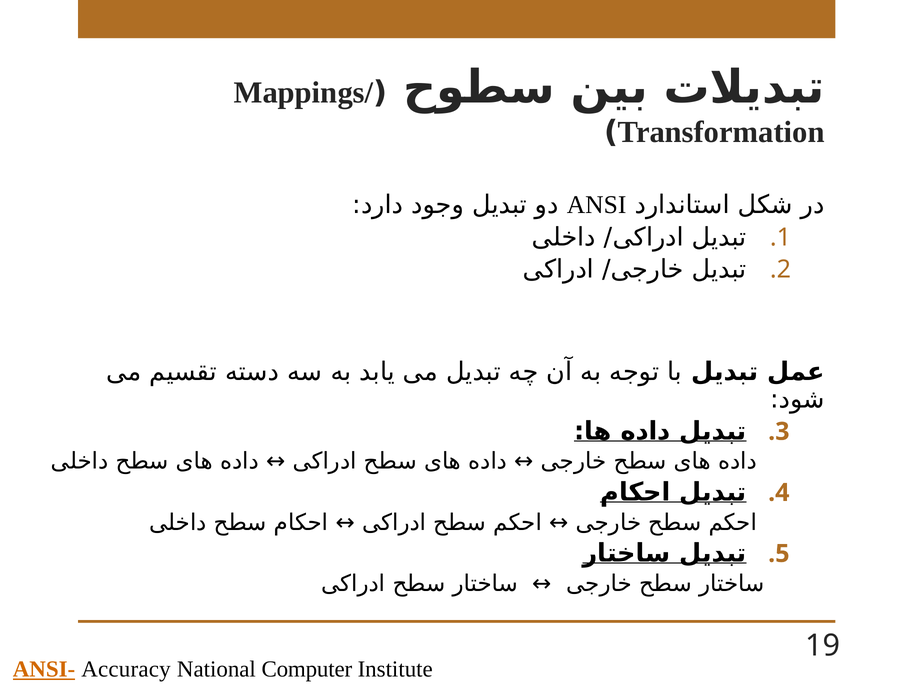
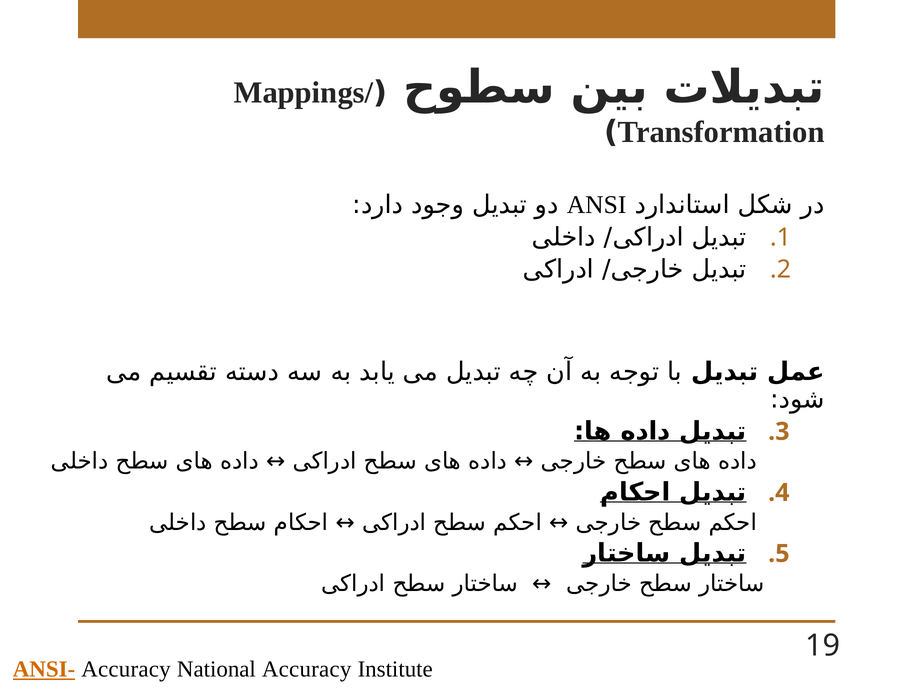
National Computer: Computer -> Accuracy
